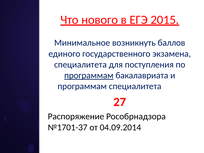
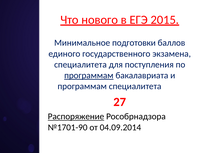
возникнуть: возникнуть -> подготовки
Распоряжение underline: none -> present
№1701-37: №1701-37 -> №1701-90
